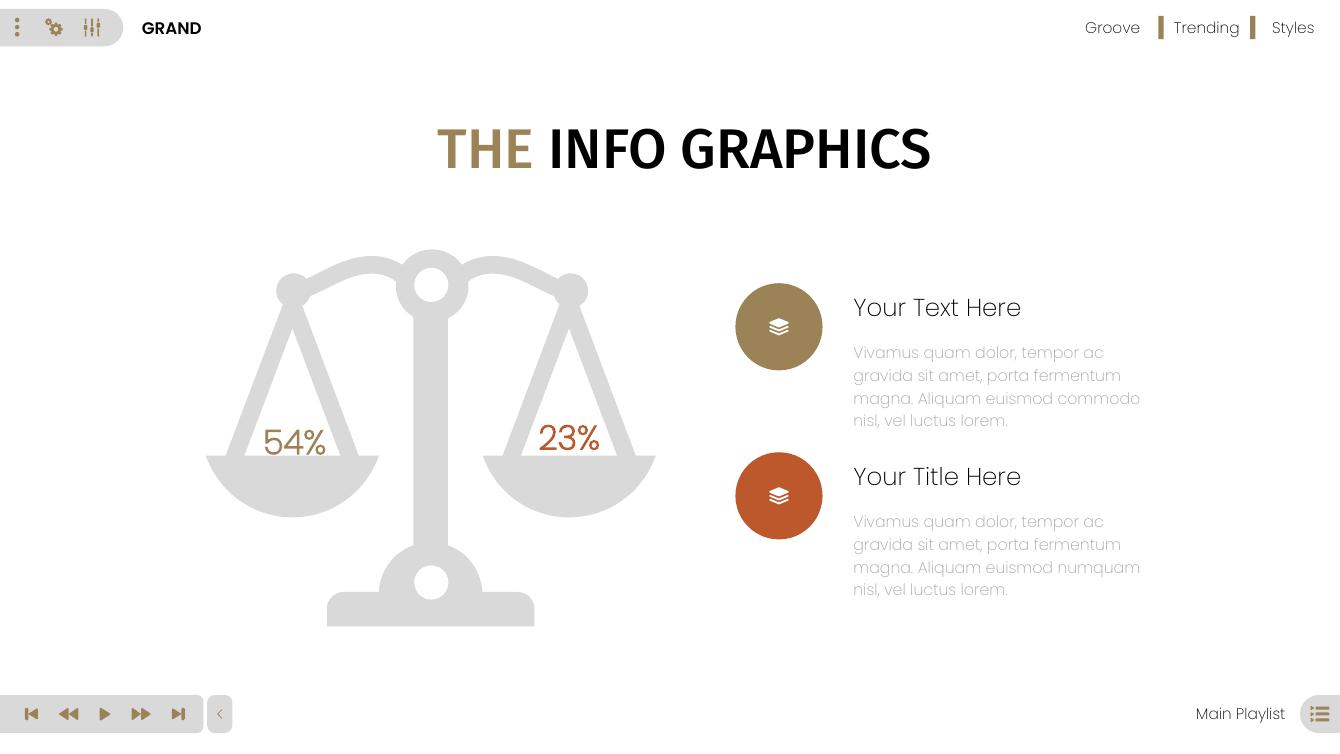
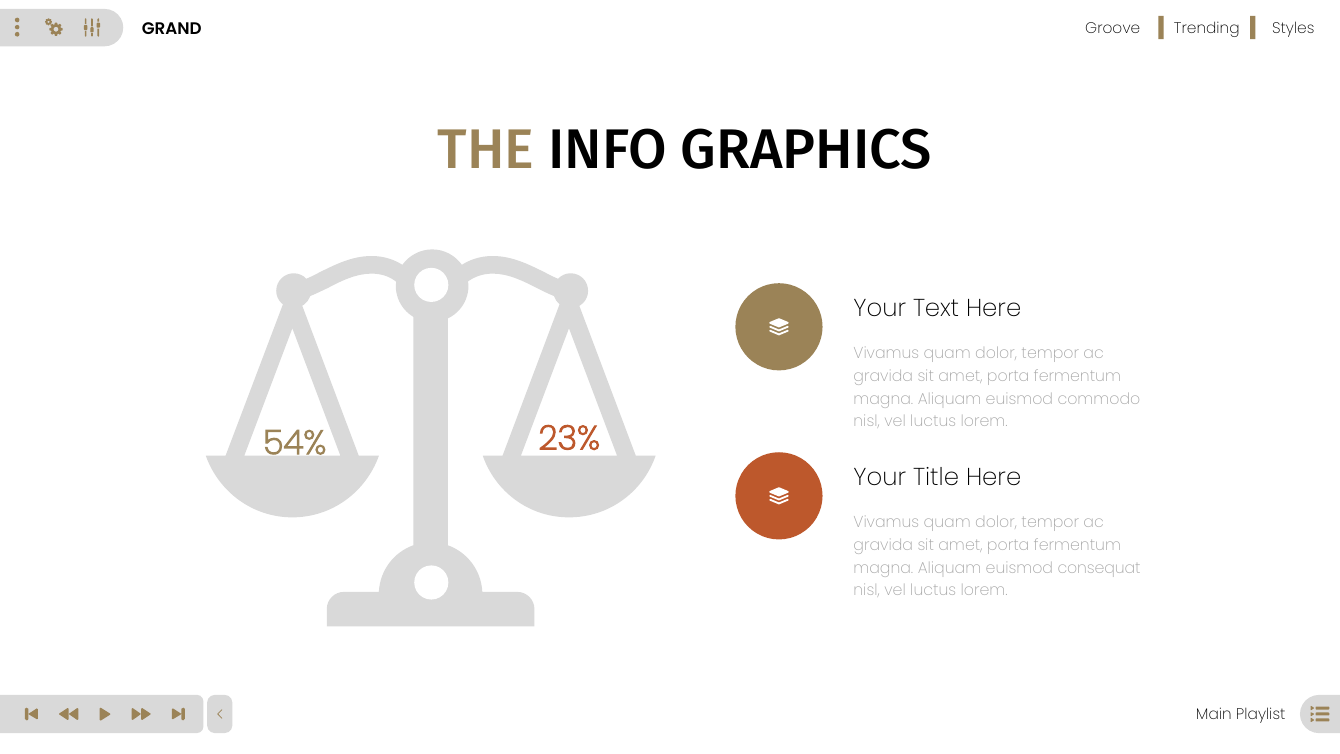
numquam: numquam -> consequat
